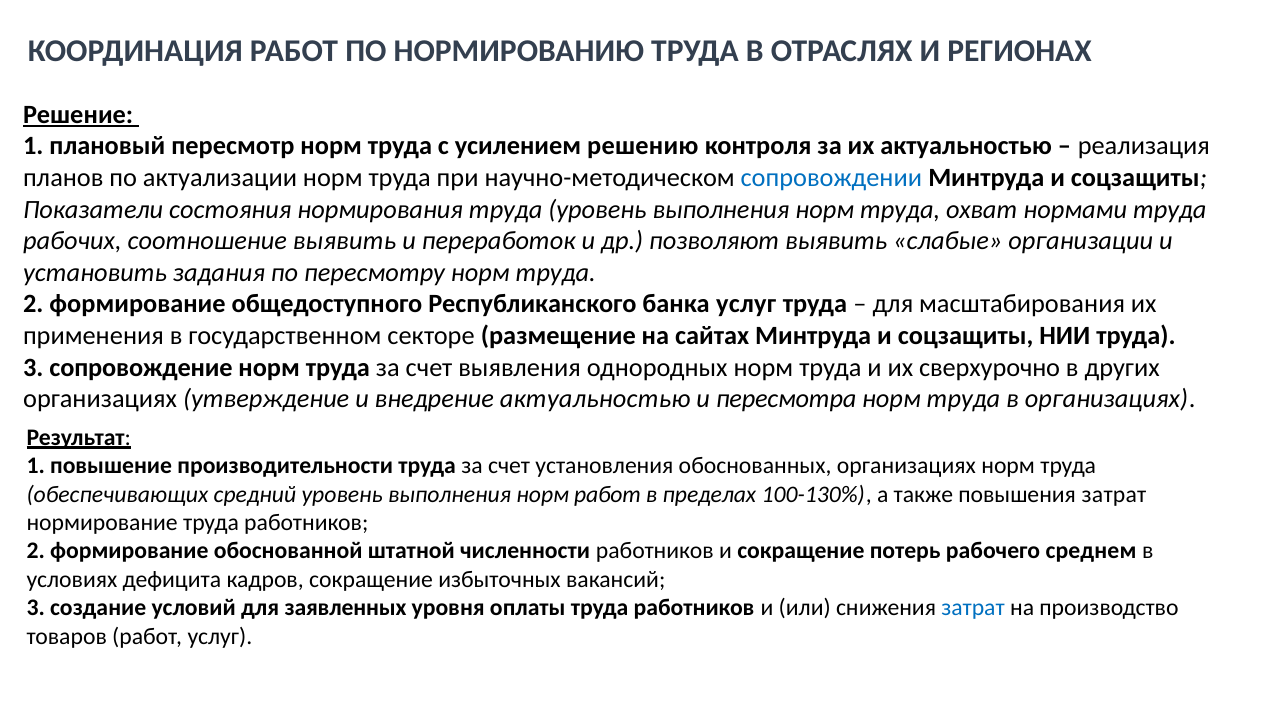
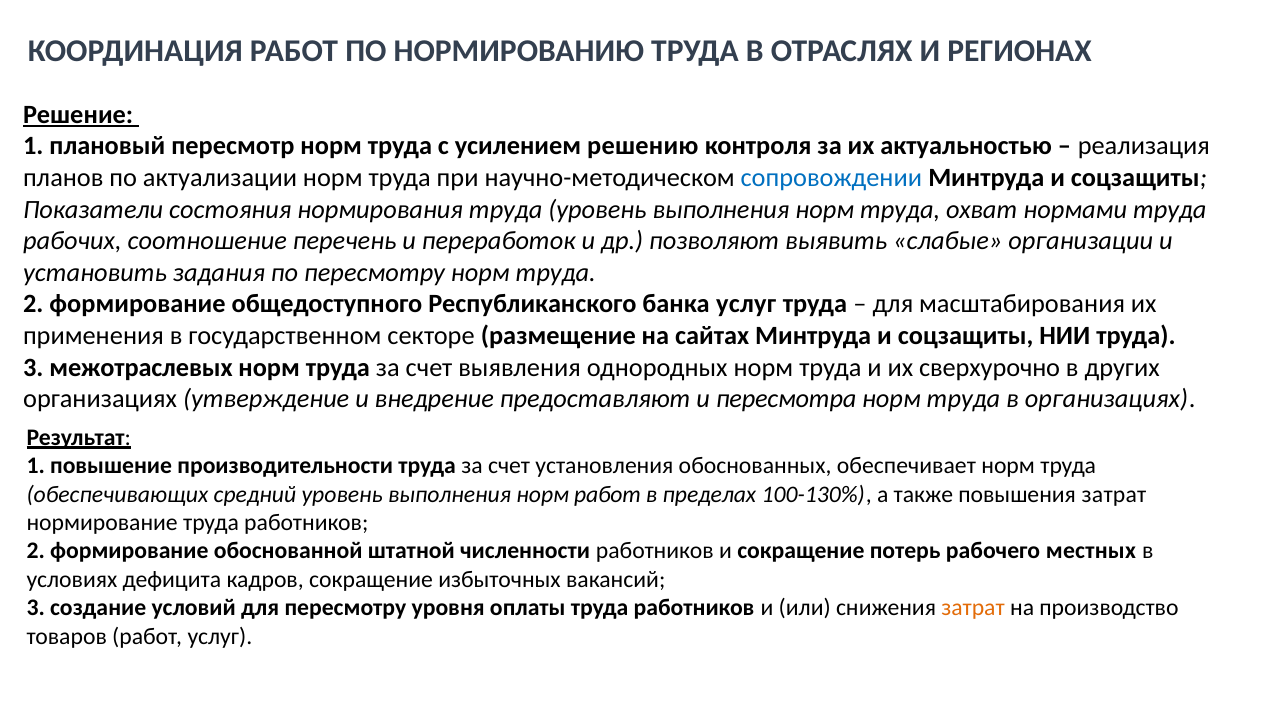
соотношение выявить: выявить -> перечень
сопровождение: сопровождение -> межотраслевых
внедрение актуальностью: актуальностью -> предоставляют
обоснованных организациях: организациях -> обеспечивает
среднем: среднем -> местных
для заявленных: заявленных -> пересмотру
затрат at (973, 608) colour: blue -> orange
